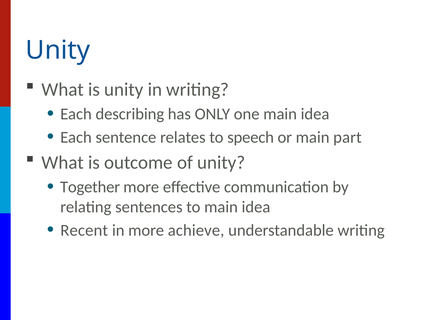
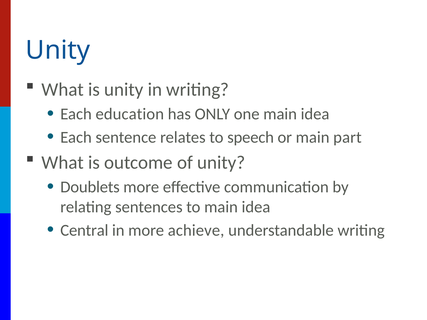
describing: describing -> education
Together: Together -> Doublets
Recent: Recent -> Central
